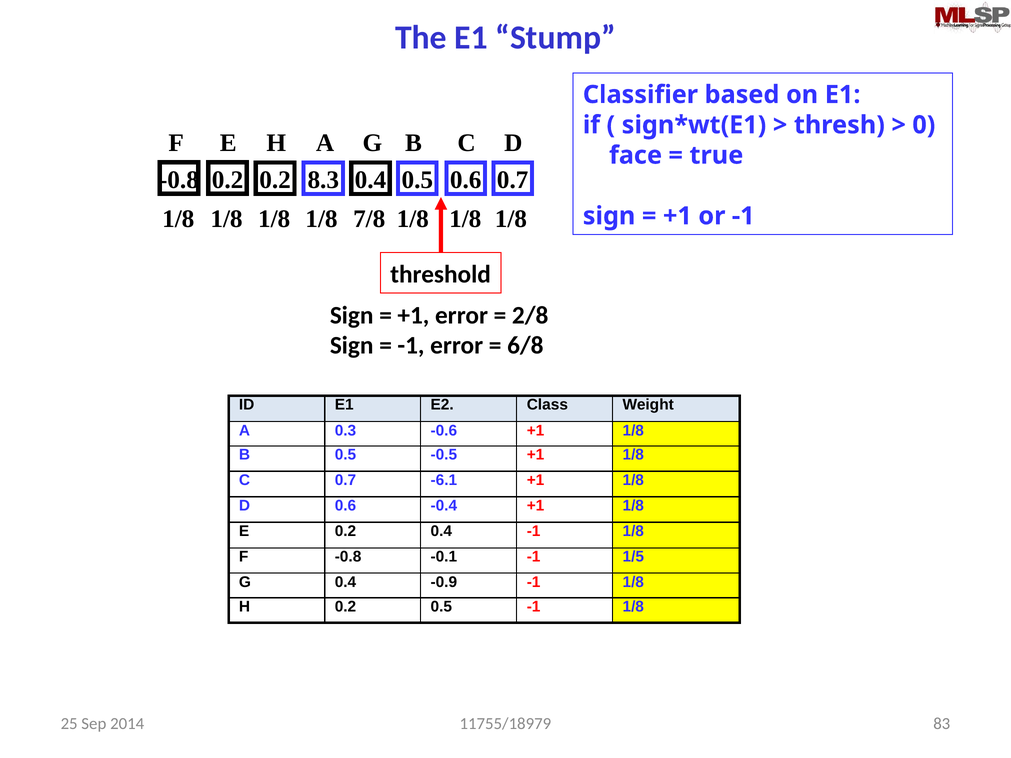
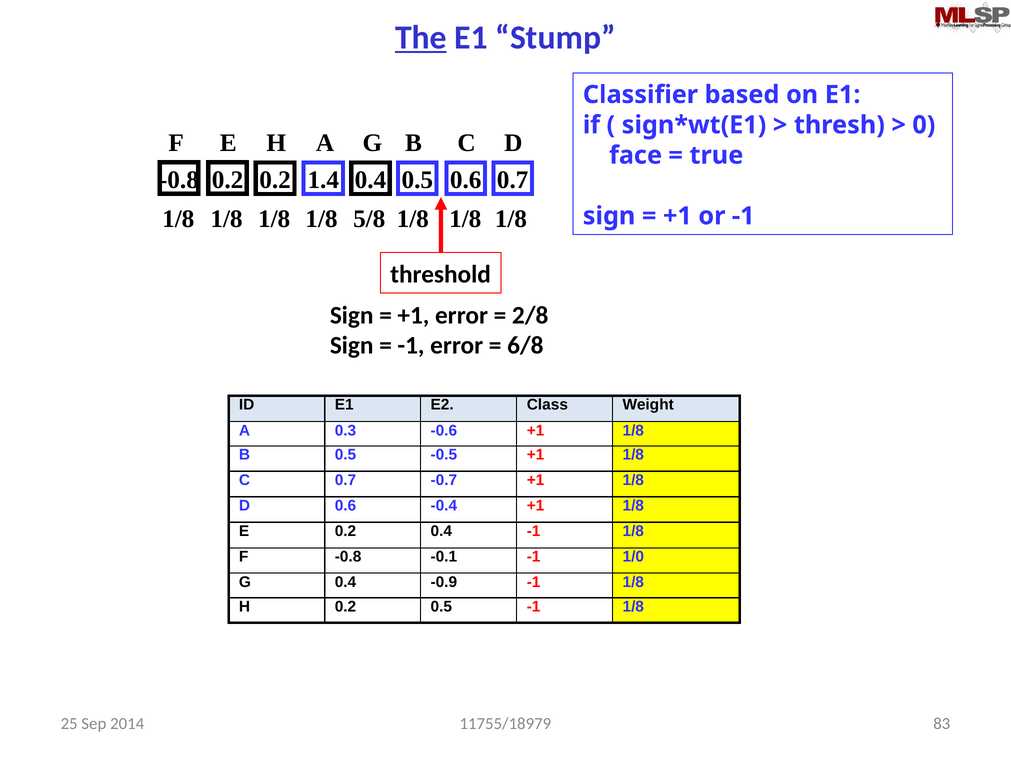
The underline: none -> present
8.3: 8.3 -> 1.4
7/8: 7/8 -> 5/8
-6.1: -6.1 -> -0.7
1/5: 1/5 -> 1/0
